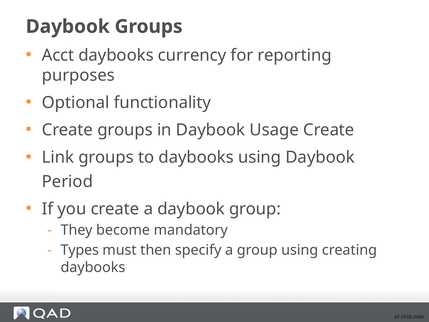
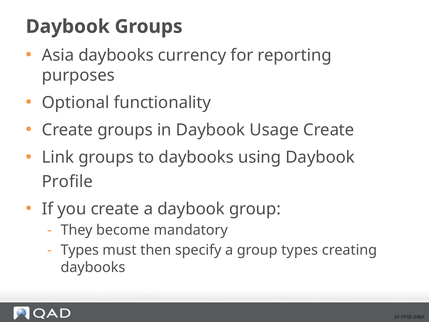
Acct: Acct -> Asia
Period: Period -> Profile
group using: using -> types
